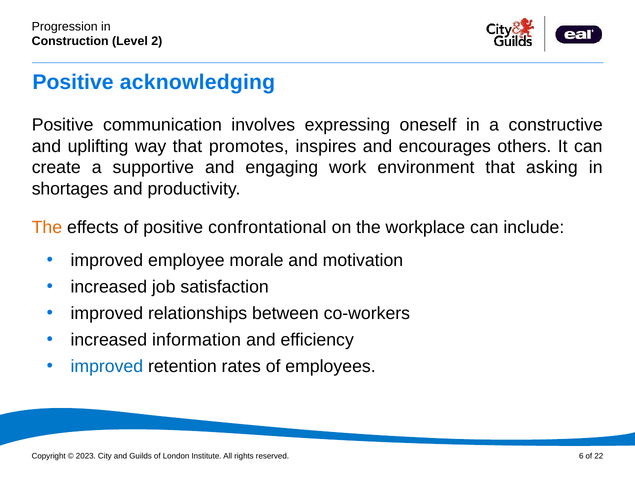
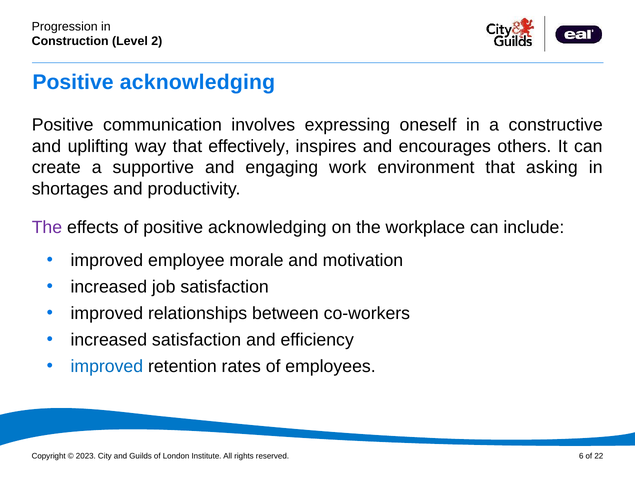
promotes: promotes -> effectively
The at (47, 227) colour: orange -> purple
of positive confrontational: confrontational -> acknowledging
increased information: information -> satisfaction
